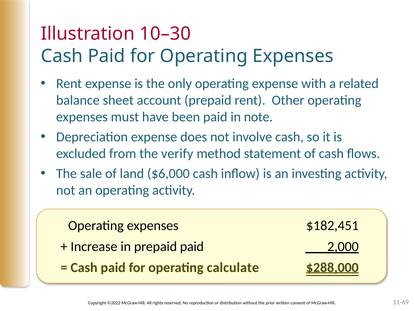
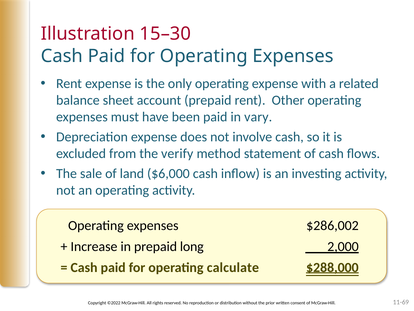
10–30: 10–30 -> 15–30
note: note -> vary
$182,451: $182,451 -> $286,002
prepaid paid: paid -> long
